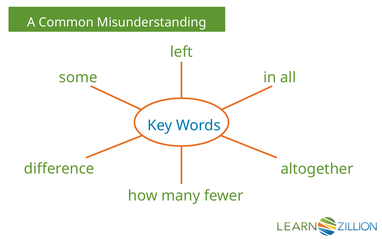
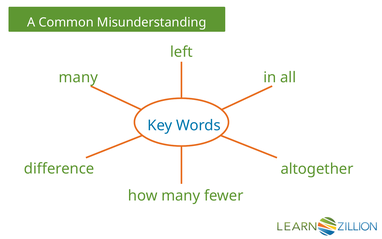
some at (78, 77): some -> many
